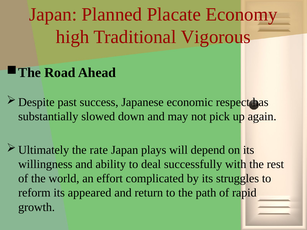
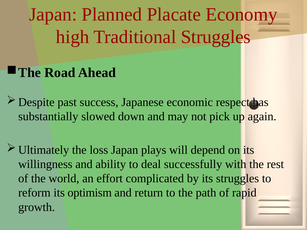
Traditional Vigorous: Vigorous -> Struggles
rate: rate -> loss
appeared: appeared -> optimism
